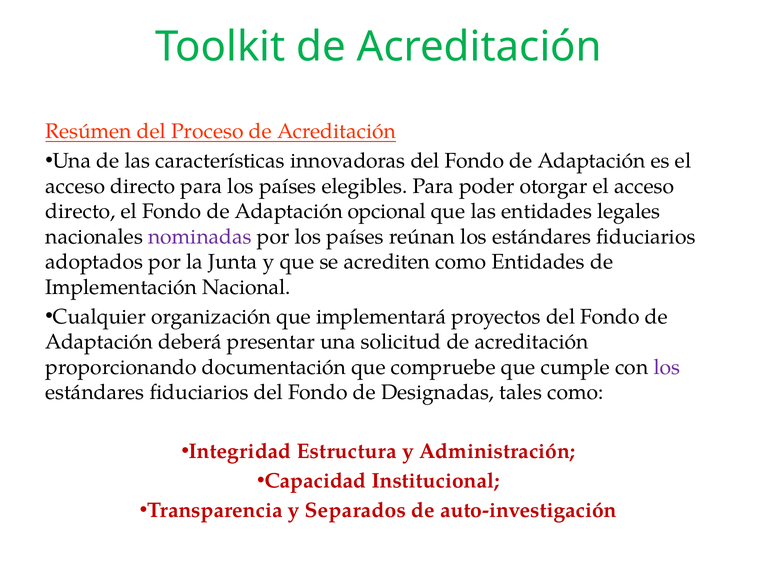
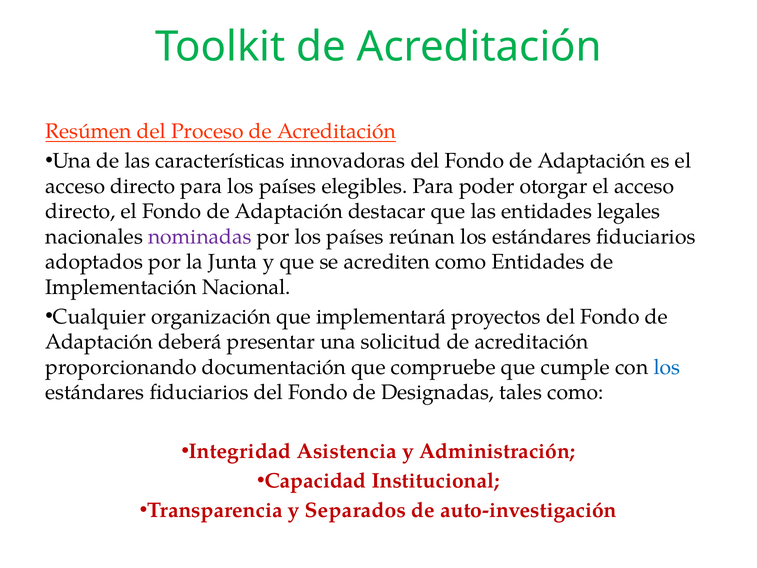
opcional: opcional -> destacar
los at (667, 367) colour: purple -> blue
Estructura: Estructura -> Asistencia
